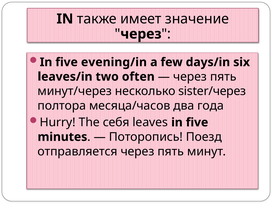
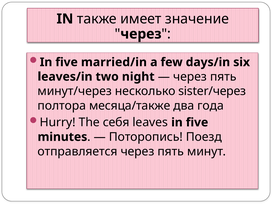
evening/in: evening/in -> married/in
often: often -> night
месяца/часов: месяца/часов -> месяца/также
